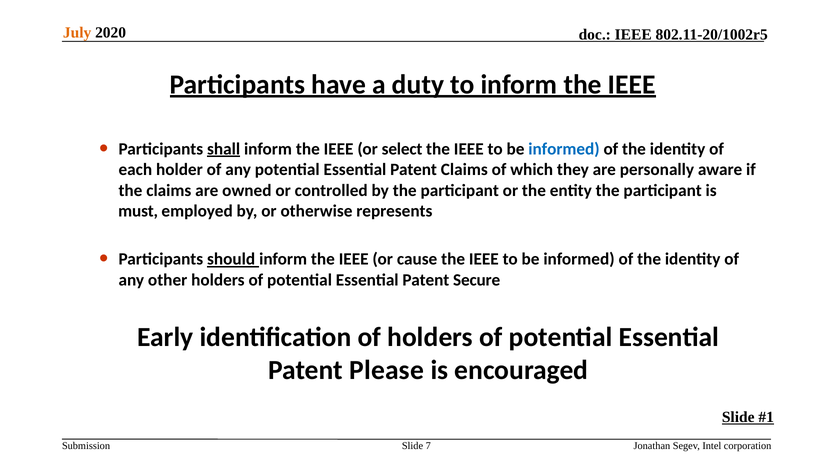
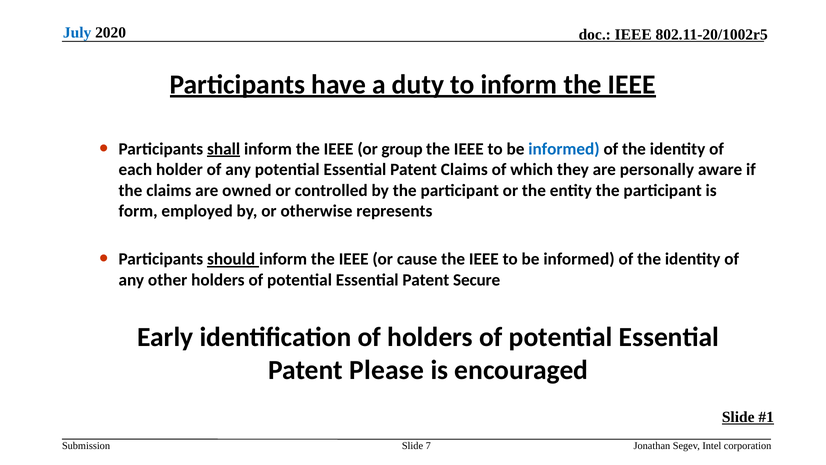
July colour: orange -> blue
select: select -> group
must: must -> form
